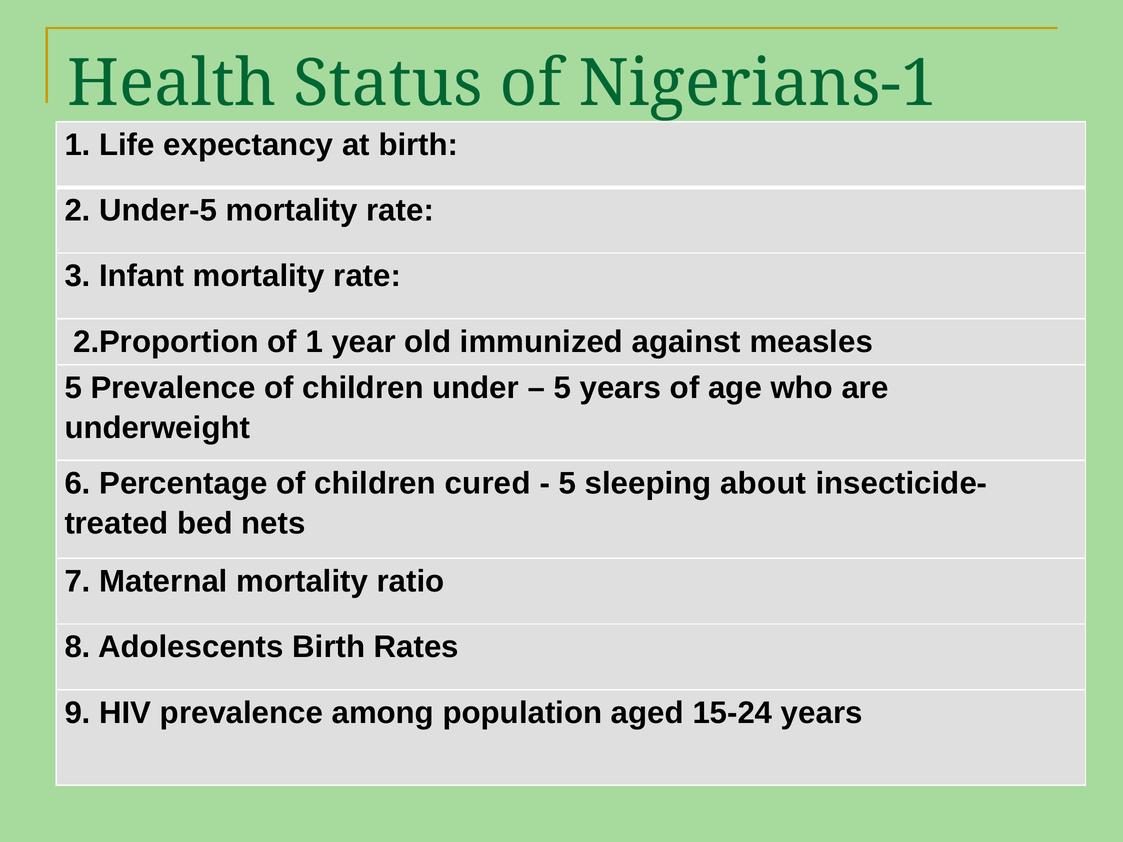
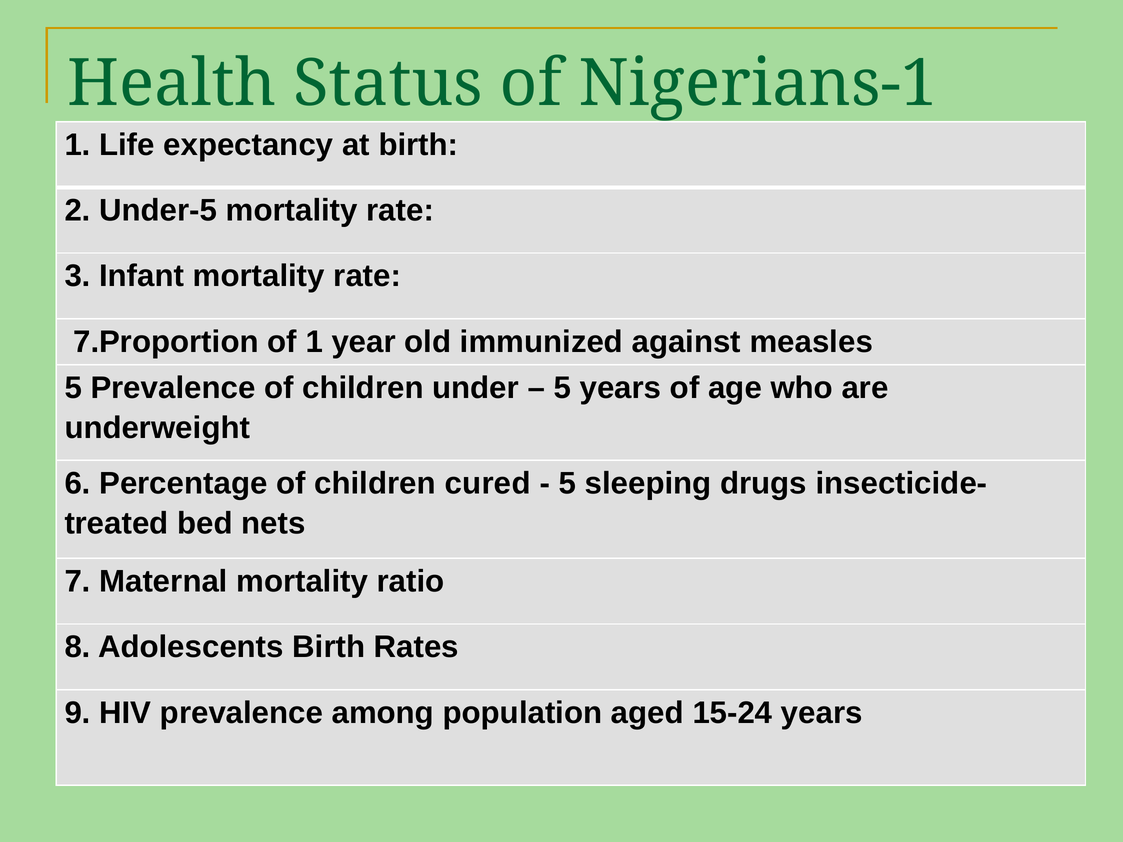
2.Proportion: 2.Proportion -> 7.Proportion
about: about -> drugs
